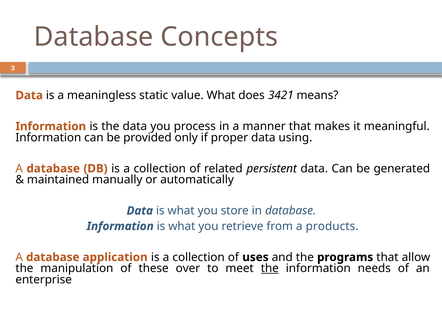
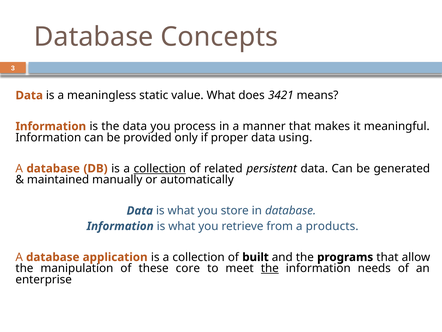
collection at (160, 168) underline: none -> present
uses: uses -> built
over: over -> core
